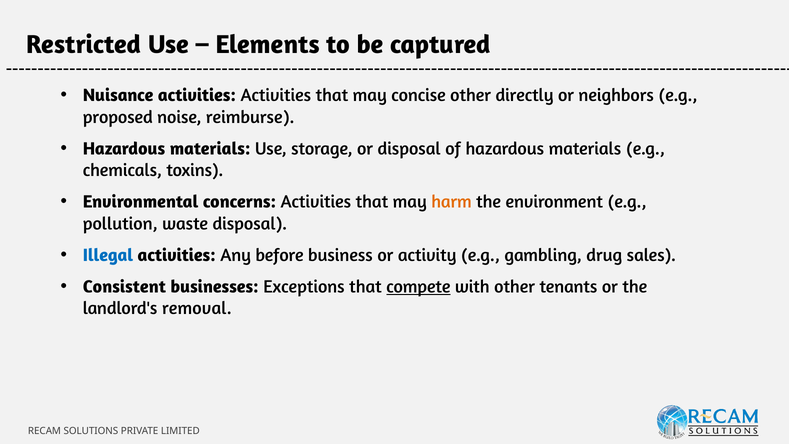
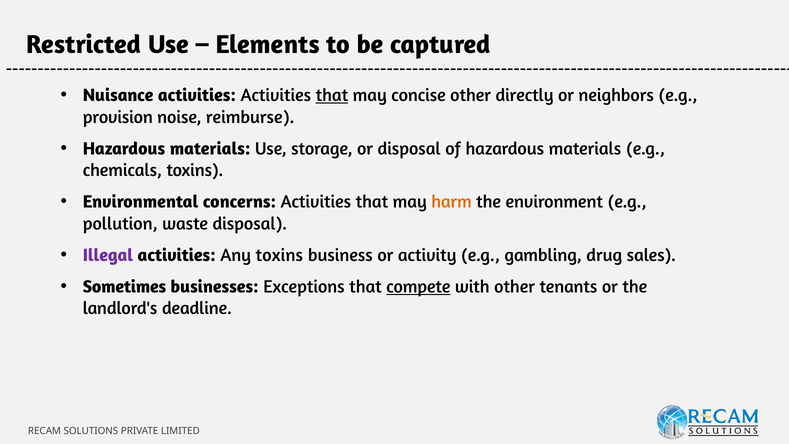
that at (332, 95) underline: none -> present
proposed: proposed -> provision
Illegal colour: blue -> purple
Any before: before -> toxins
Consistent: Consistent -> Sometimes
removal: removal -> deadline
